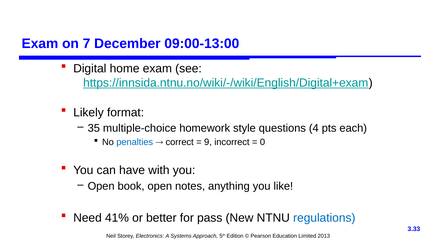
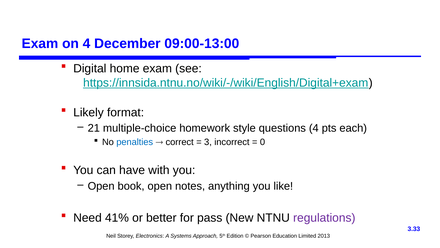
on 7: 7 -> 4
35: 35 -> 21
9: 9 -> 3
regulations colour: blue -> purple
